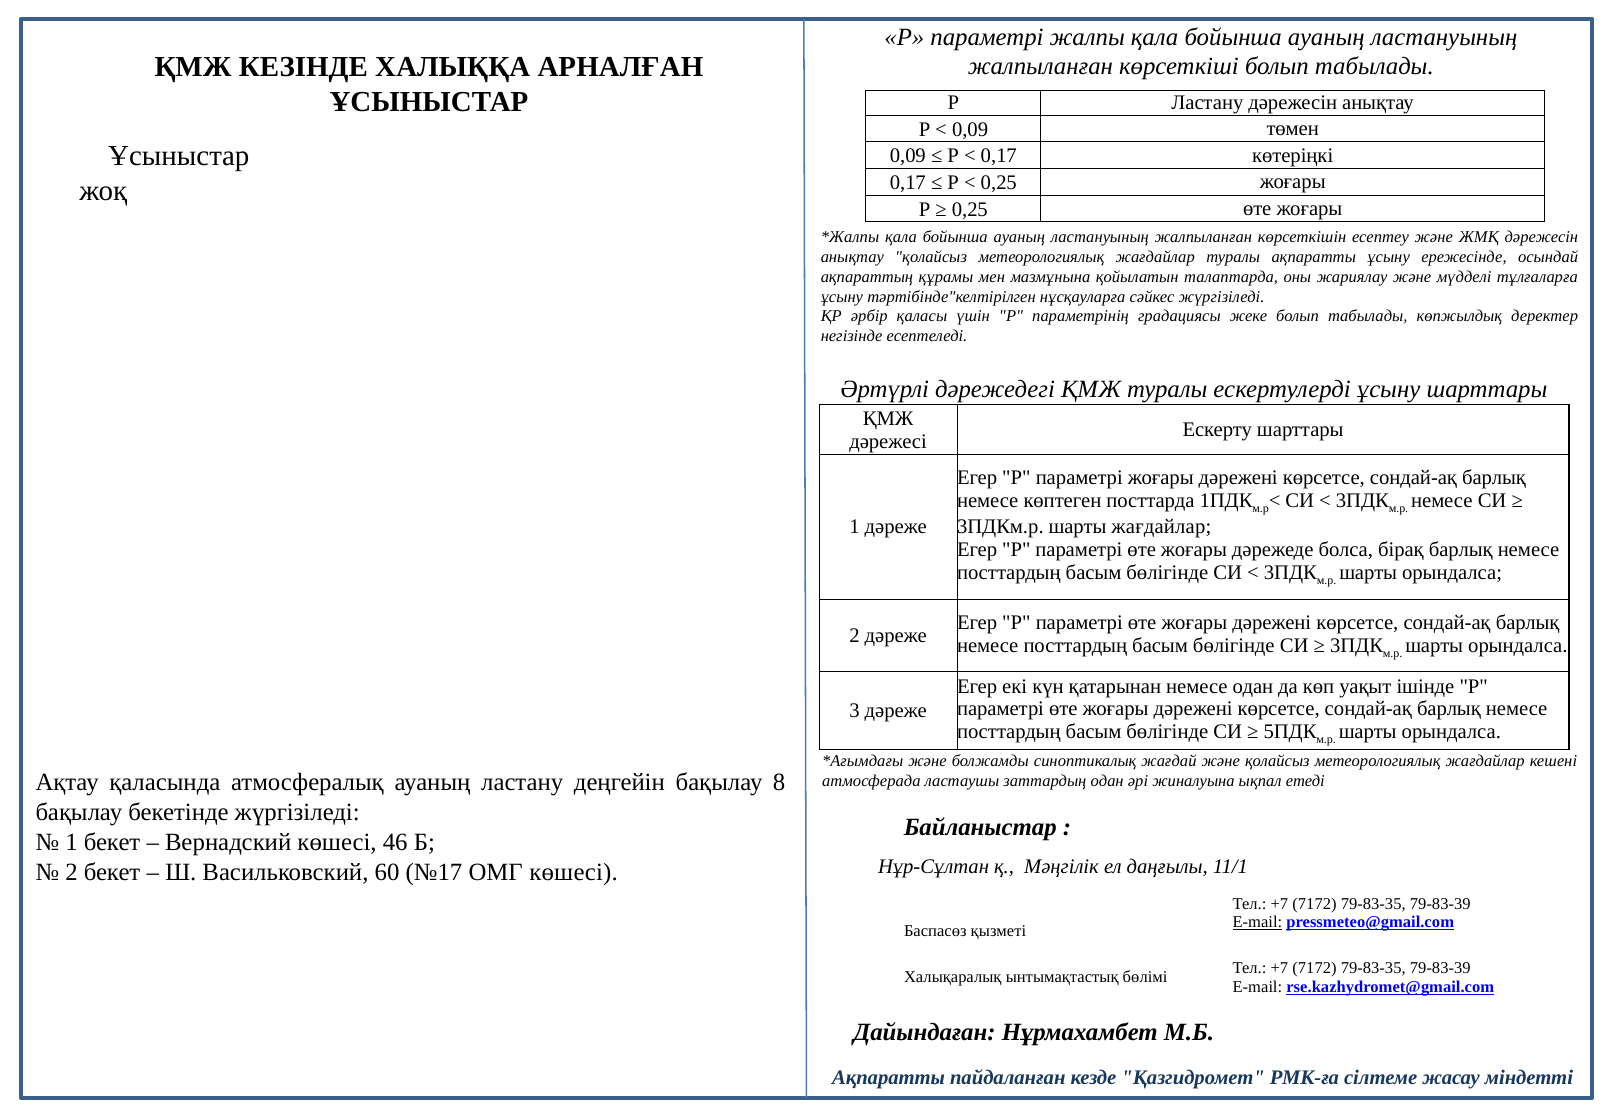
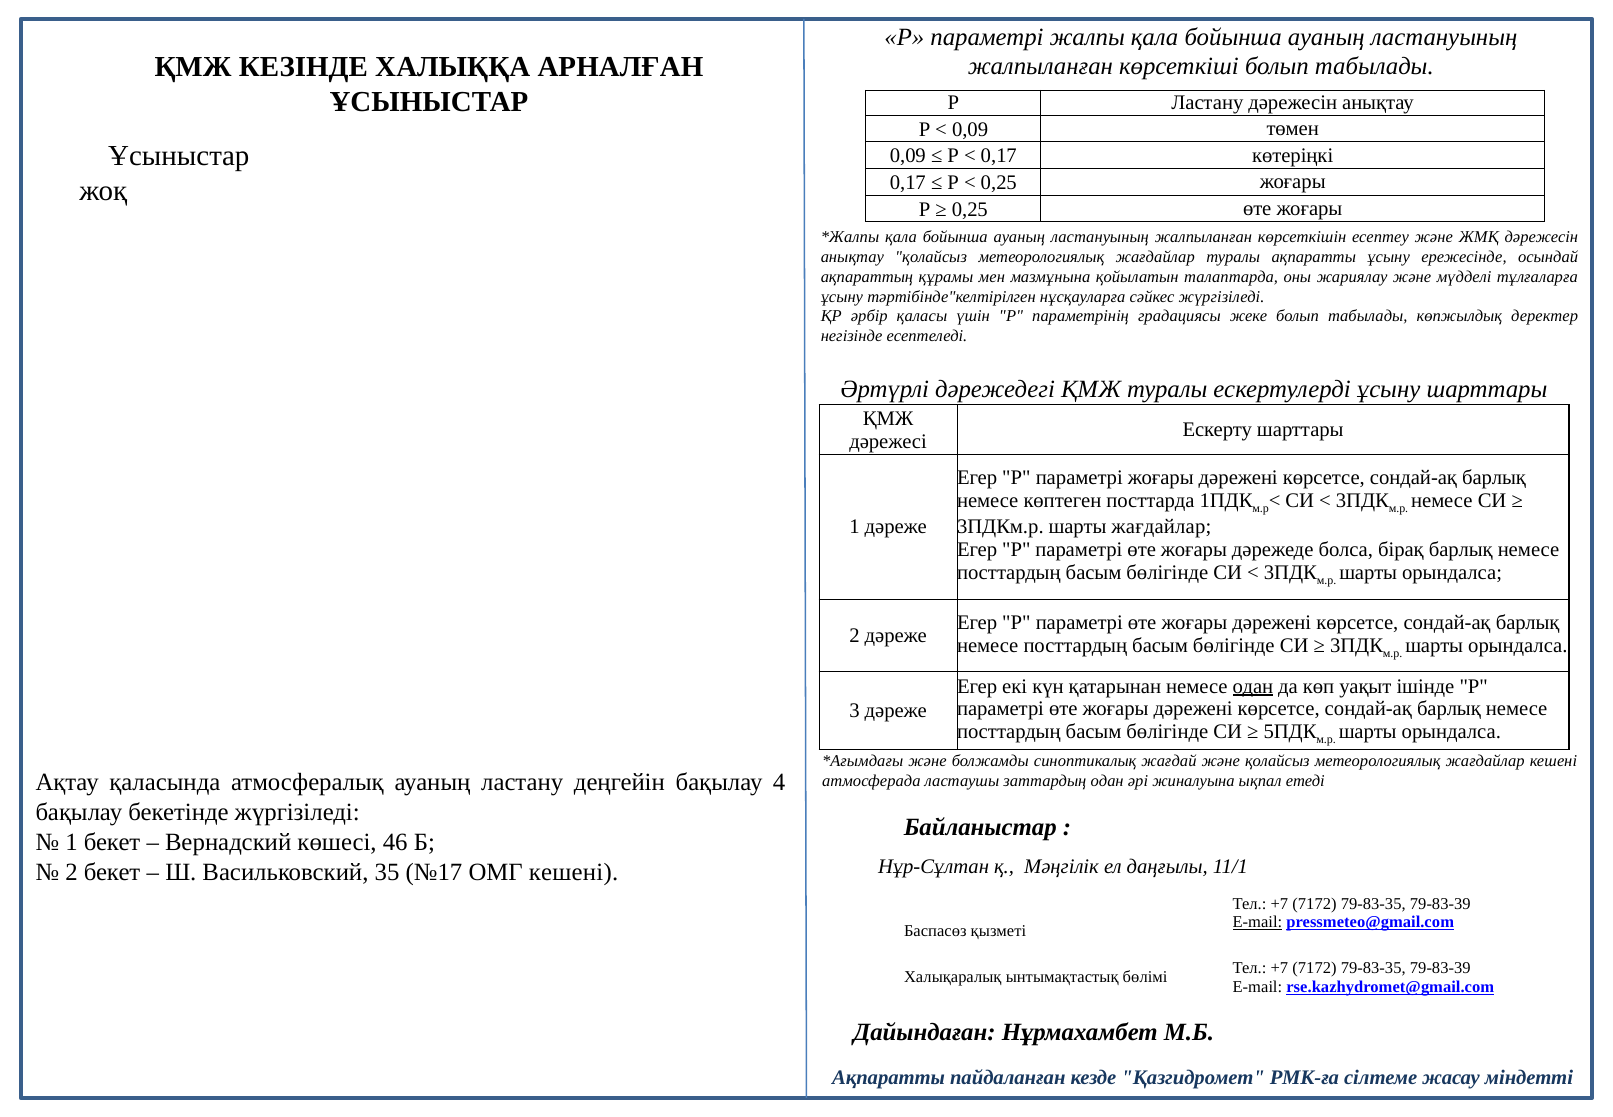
одан at (1253, 686) underline: none -> present
8: 8 -> 4
60: 60 -> 35
ОМГ көшесі: көшесі -> кешені
